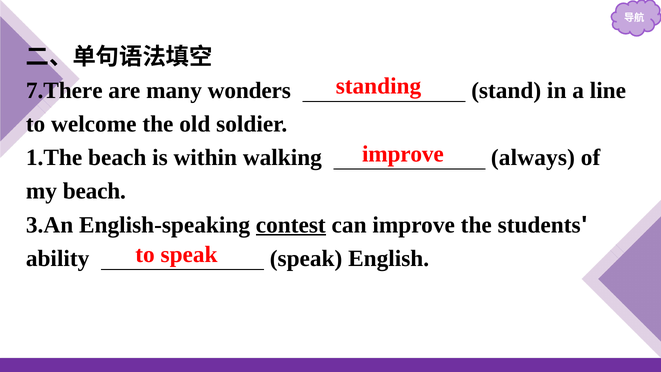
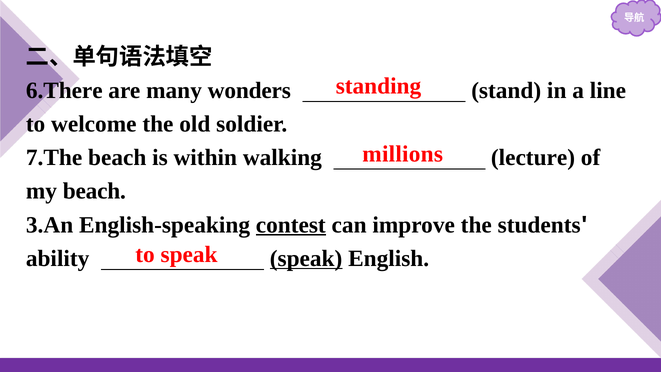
7.There: 7.There -> 6.There
improve at (403, 154): improve -> millions
1.The: 1.The -> 7.The
always: always -> lecture
speak at (306, 258) underline: none -> present
